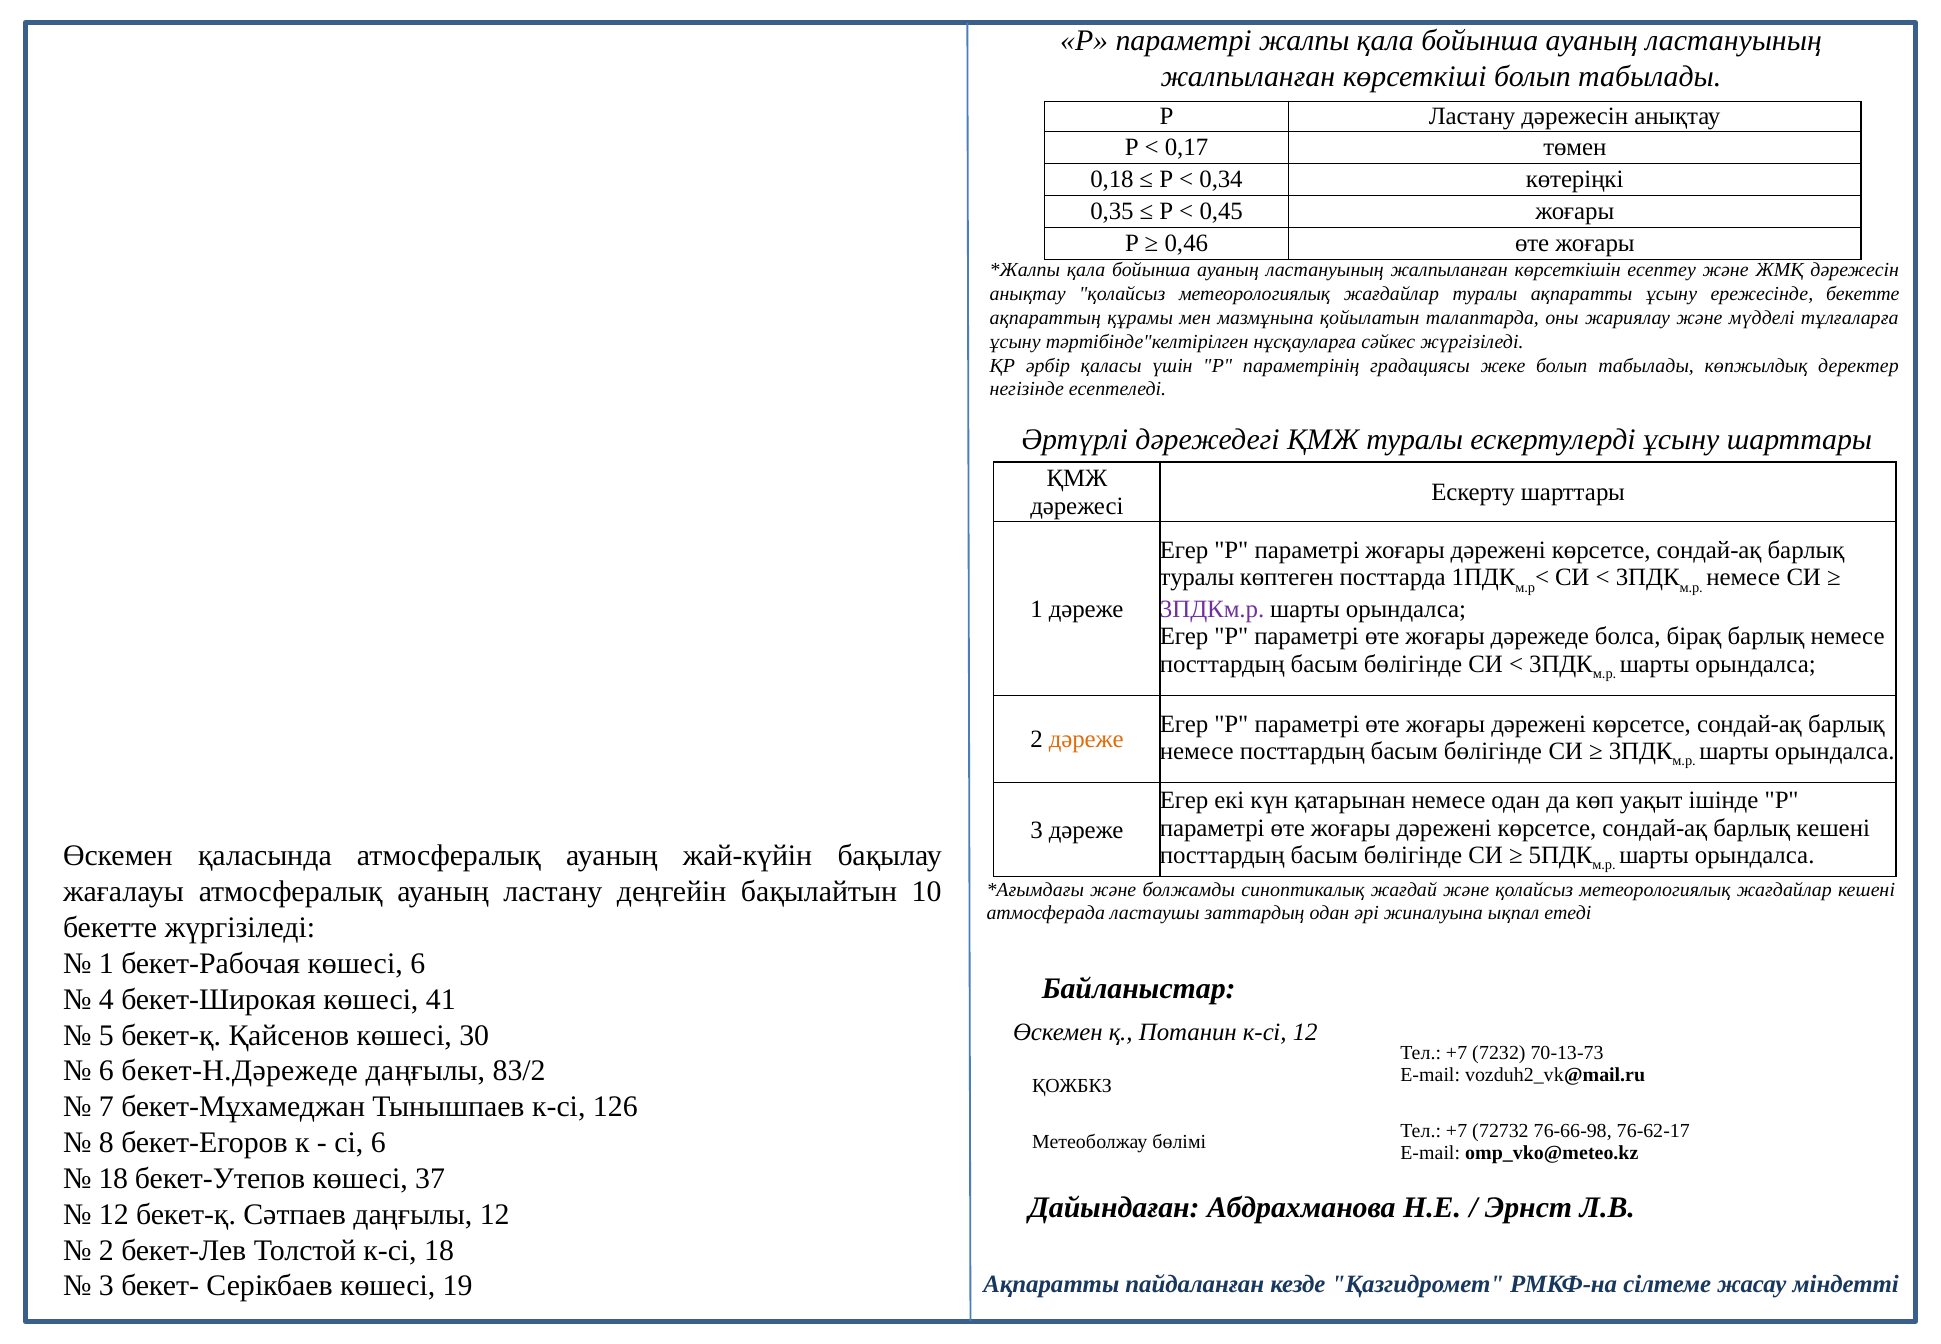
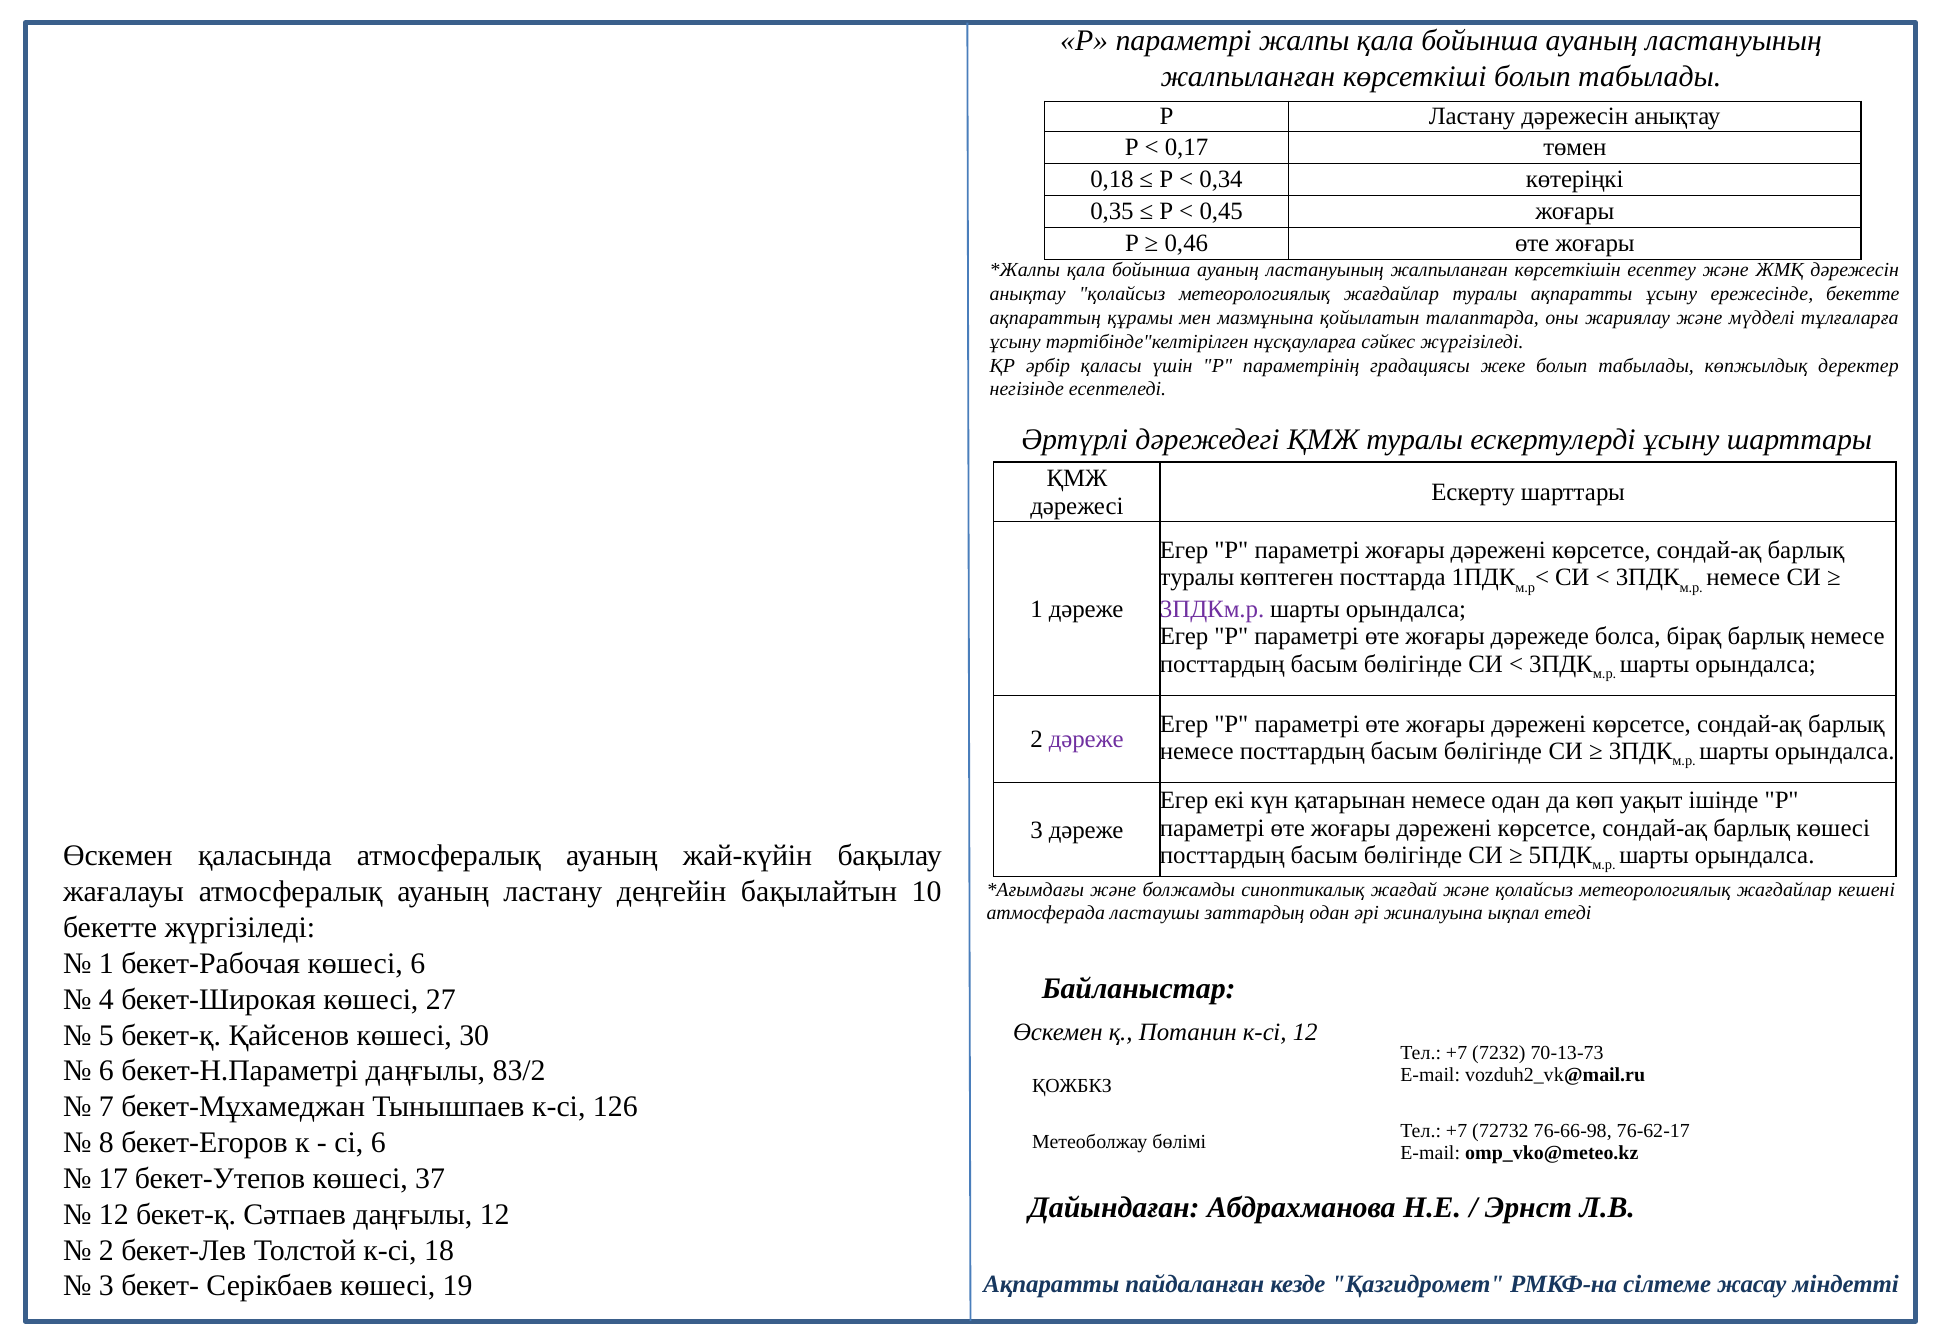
дәреже at (1086, 739) colour: orange -> purple
барлық кешені: кешені -> көшесі
41: 41 -> 27
бекет-Н.Дәрежеде: бекет-Н.Дәрежеде -> бекет-Н.Параметрі
18 at (113, 1178): 18 -> 17
